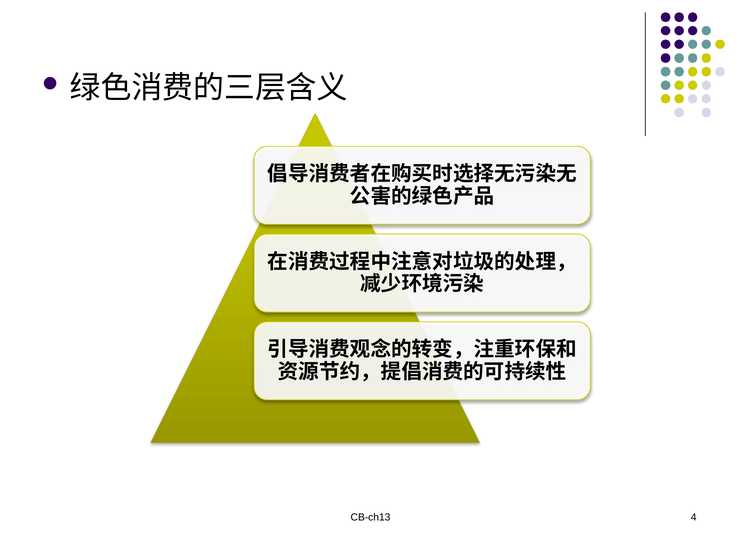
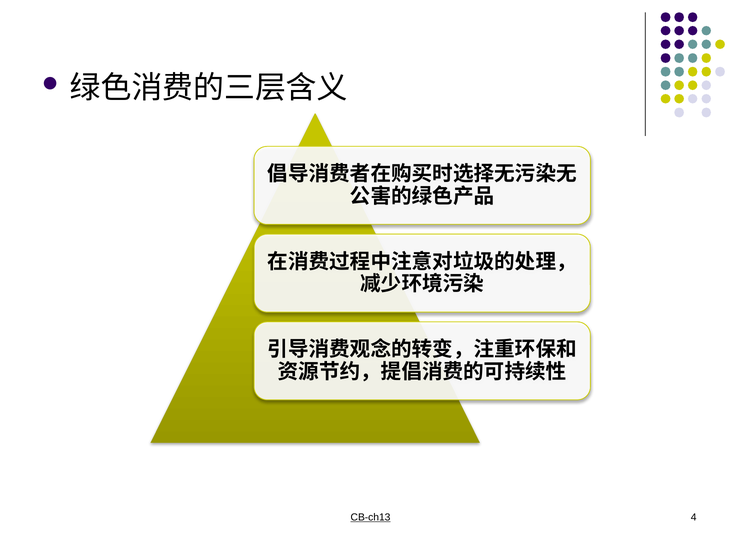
CB-ch13 underline: none -> present
